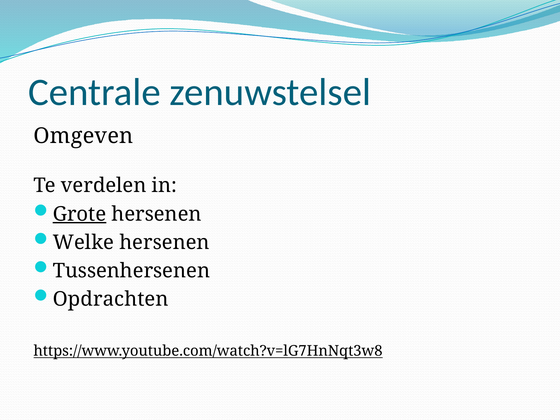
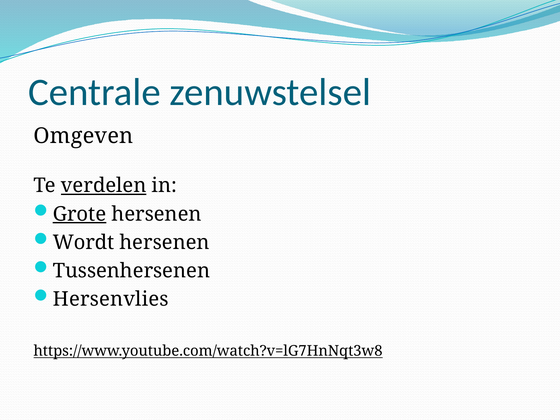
verdelen underline: none -> present
Welke: Welke -> Wordt
Opdrachten: Opdrachten -> Hersenvlies
